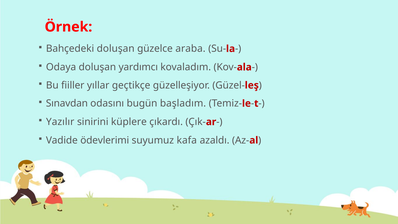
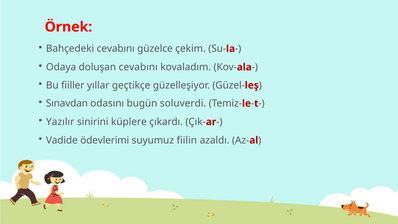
Bahçedeki doluşan: doluşan -> cevabını
araba: araba -> çekim
doluşan yardımcı: yardımcı -> cevabını
başladım: başladım -> soluverdi
kafa: kafa -> fiilin
